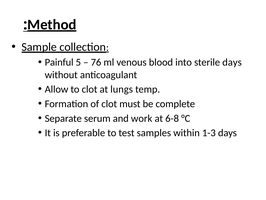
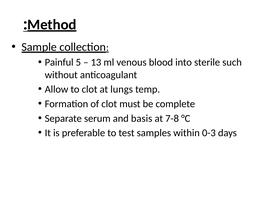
76: 76 -> 13
sterile days: days -> such
work: work -> basis
6-8: 6-8 -> 7-8
1-3: 1-3 -> 0-3
